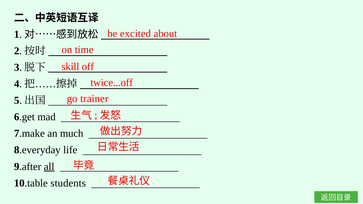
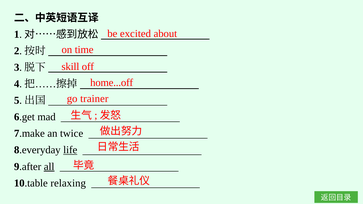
twice...off: twice...off -> home...off
much: much -> twice
life underline: none -> present
students: students -> relaxing
